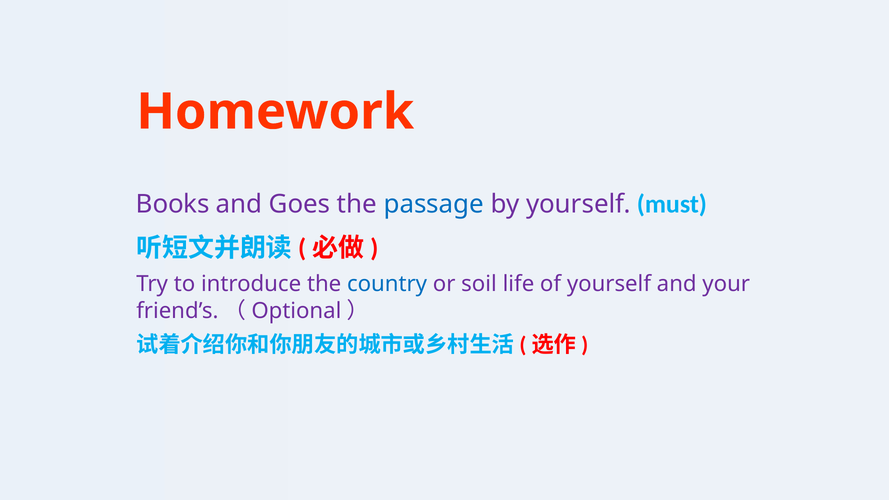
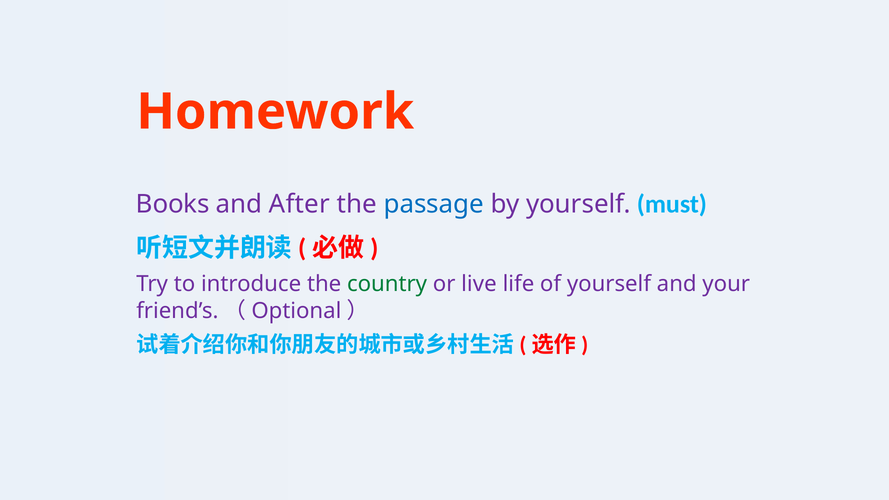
Goes: Goes -> After
country colour: blue -> green
soil: soil -> live
